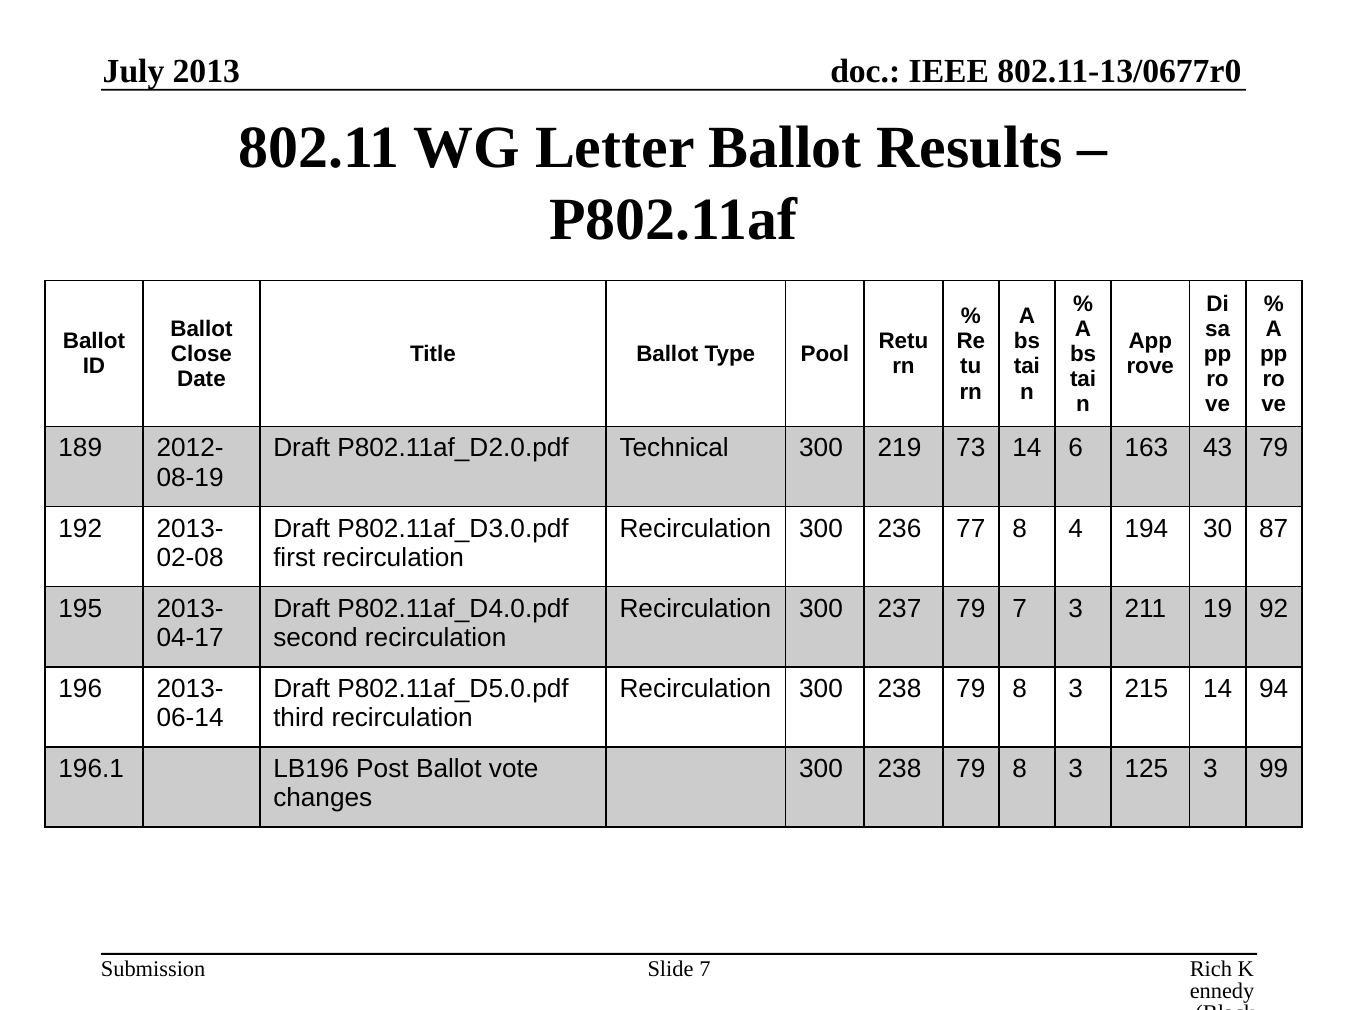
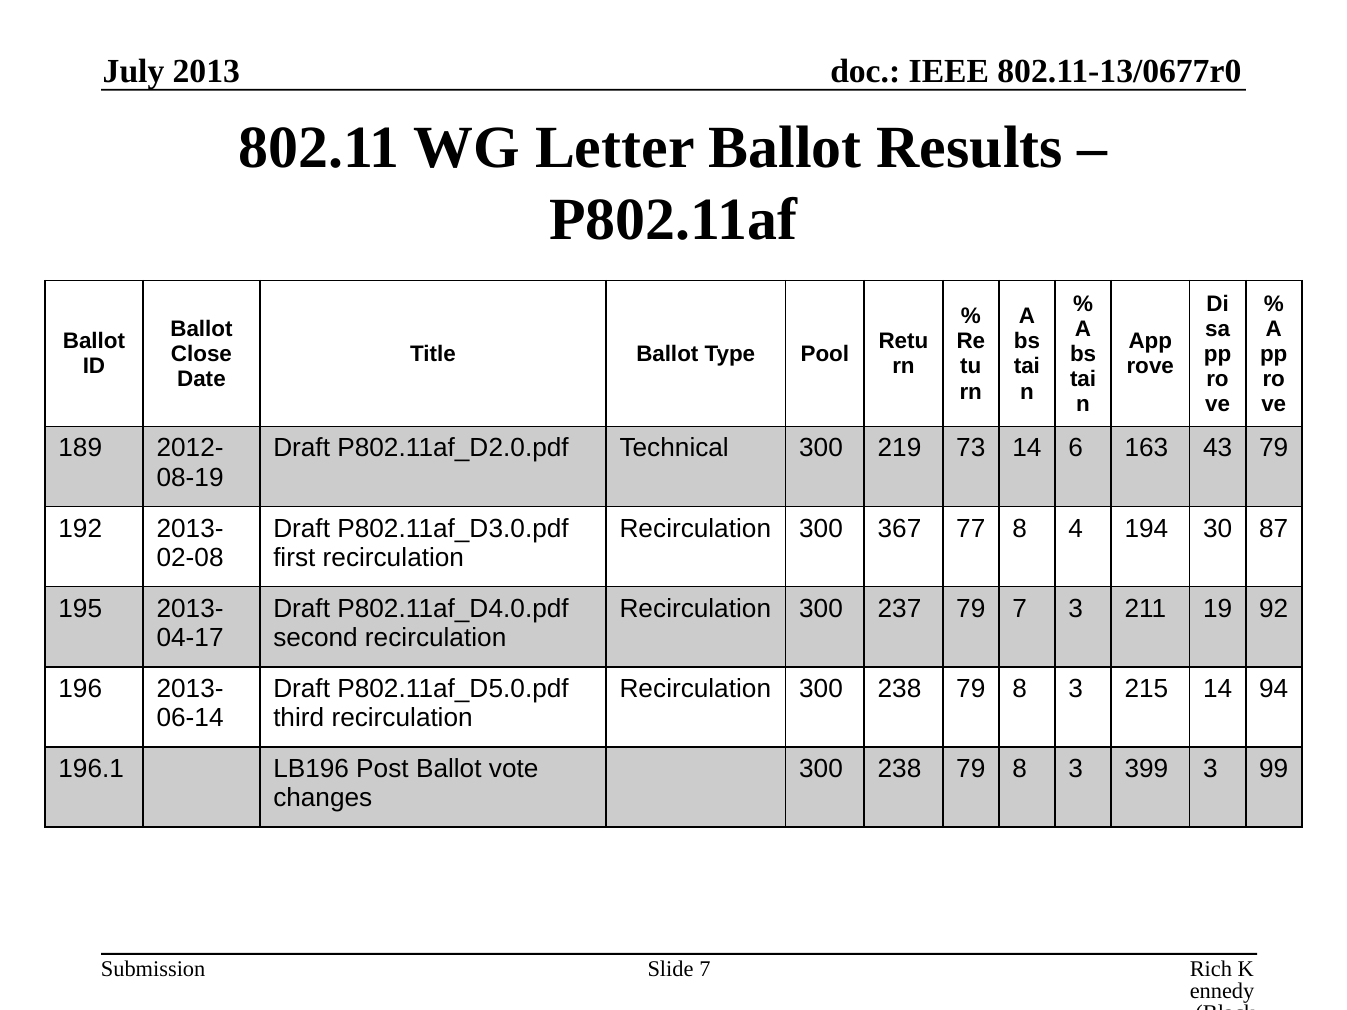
236: 236 -> 367
125: 125 -> 399
